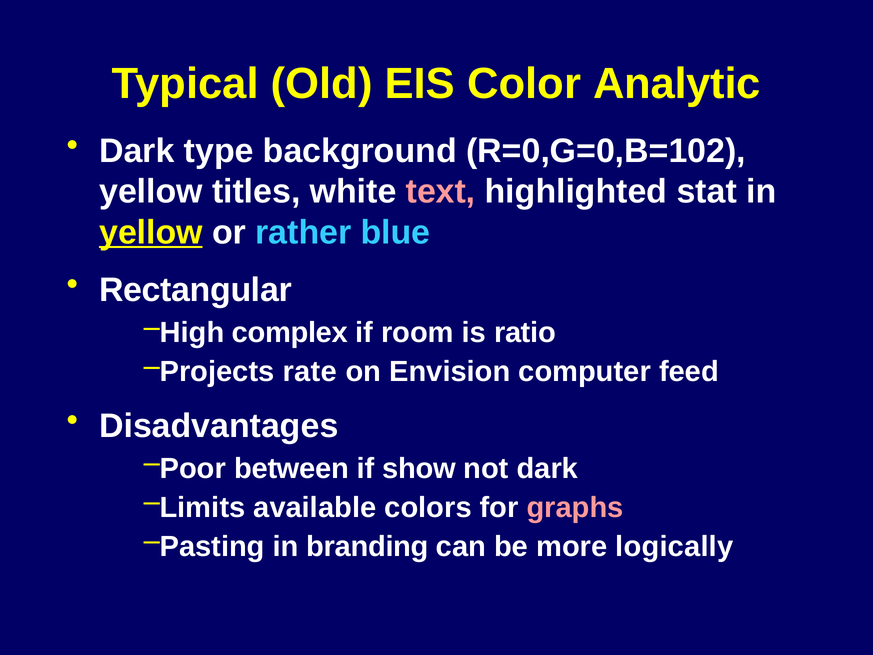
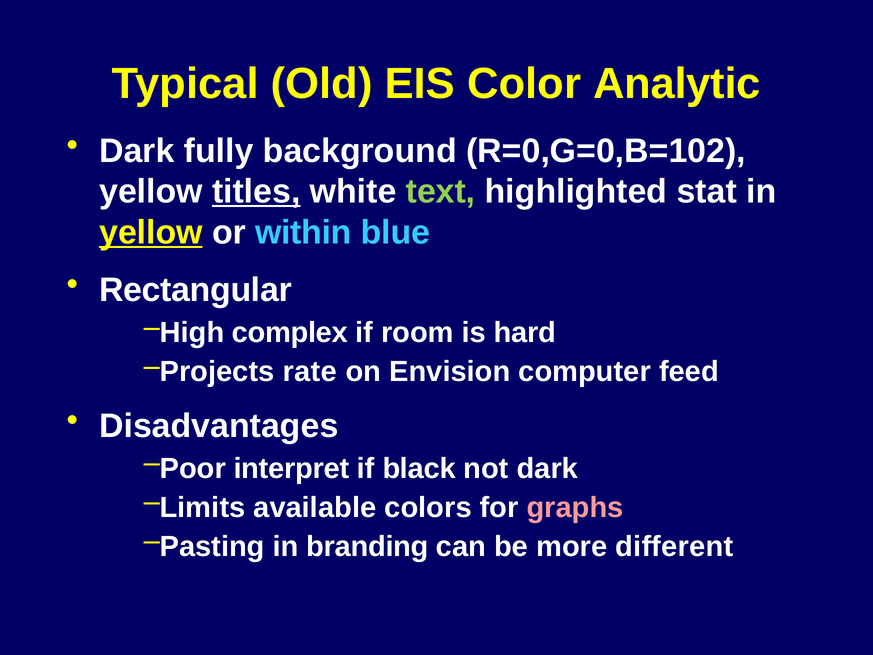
type: type -> fully
titles underline: none -> present
text colour: pink -> light green
rather: rather -> within
ratio: ratio -> hard
between: between -> interpret
show: show -> black
logically: logically -> different
